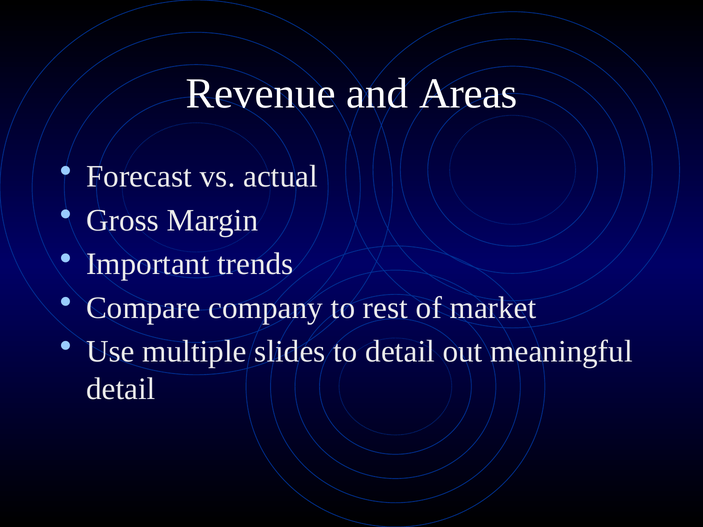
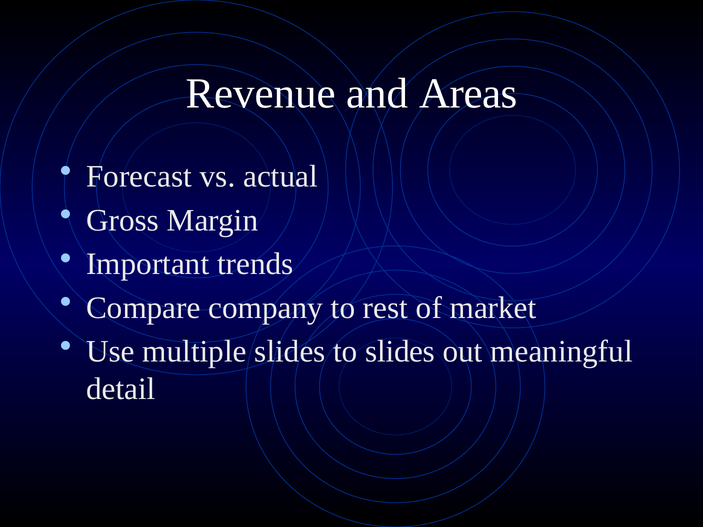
to detail: detail -> slides
